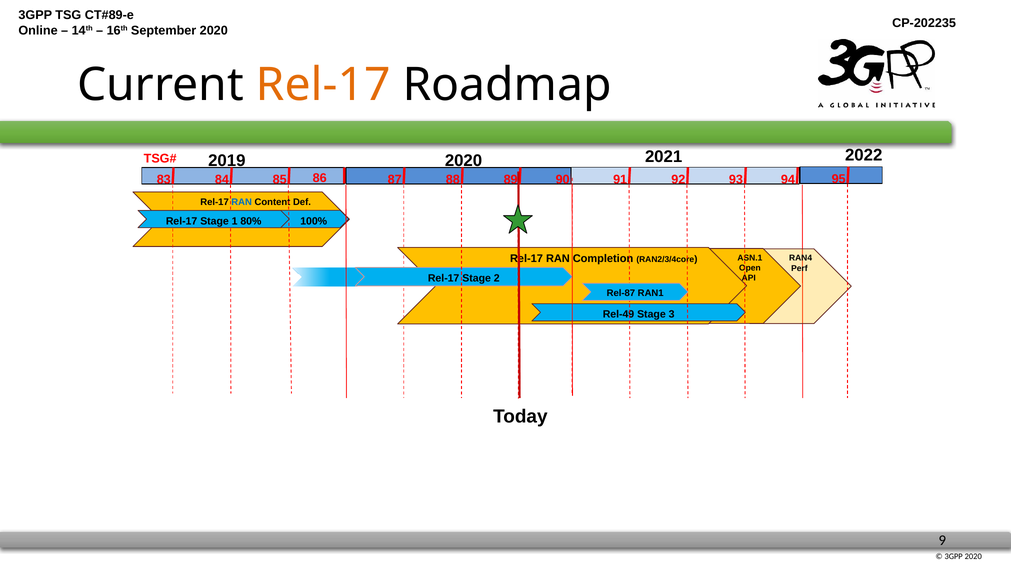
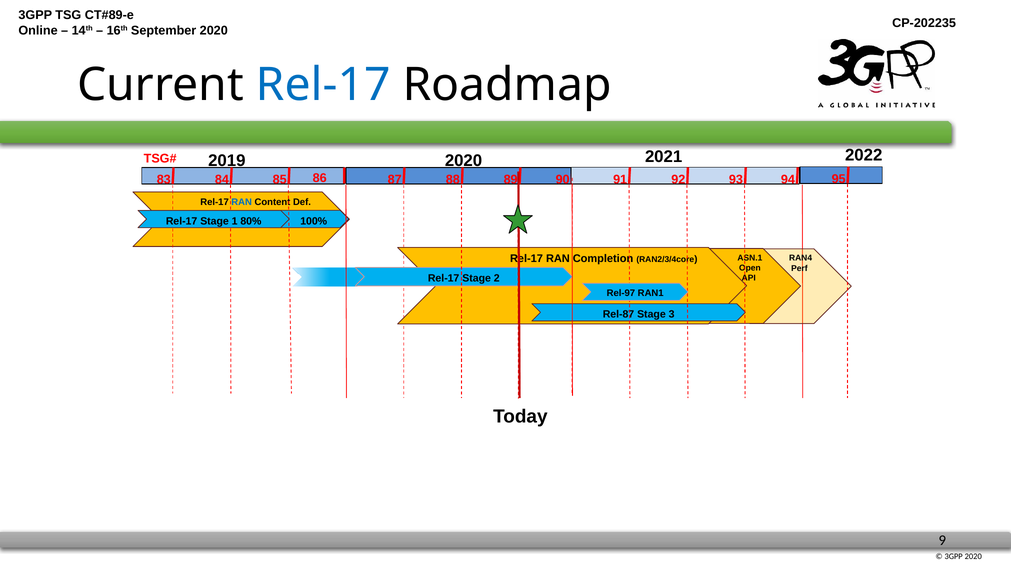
Rel-17 at (323, 85) colour: orange -> blue
Rel-87: Rel-87 -> Rel-97
Rel-49: Rel-49 -> Rel-87
